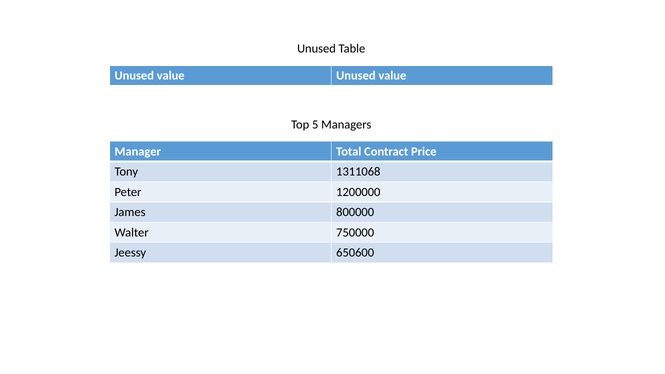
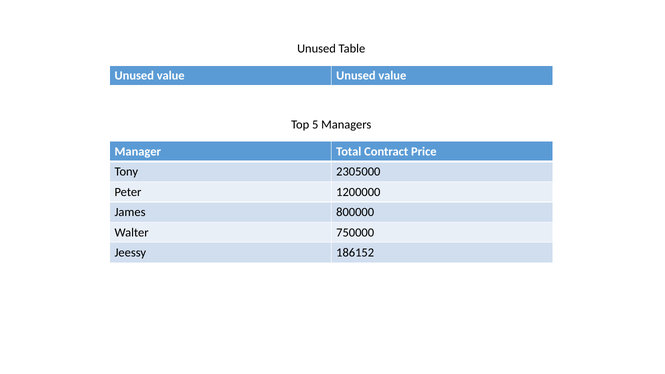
1311068: 1311068 -> 2305000
650600: 650600 -> 186152
